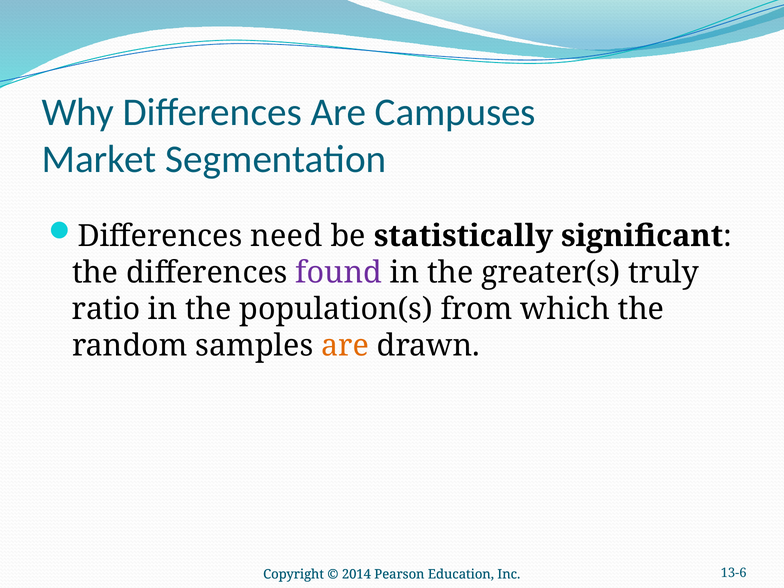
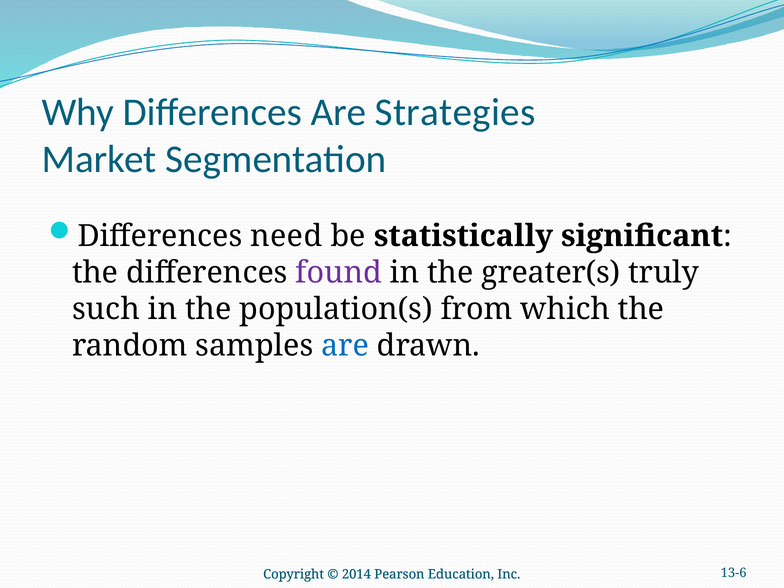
Campuses: Campuses -> Strategies
ratio: ratio -> such
are at (345, 346) colour: orange -> blue
